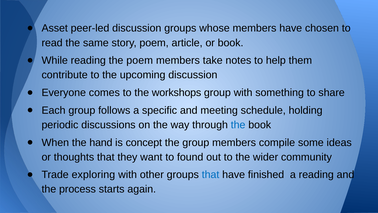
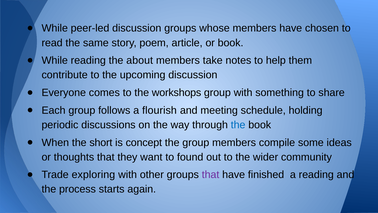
Asset at (55, 28): Asset -> While
the poem: poem -> about
specific: specific -> flourish
hand: hand -> short
that at (211, 174) colour: blue -> purple
